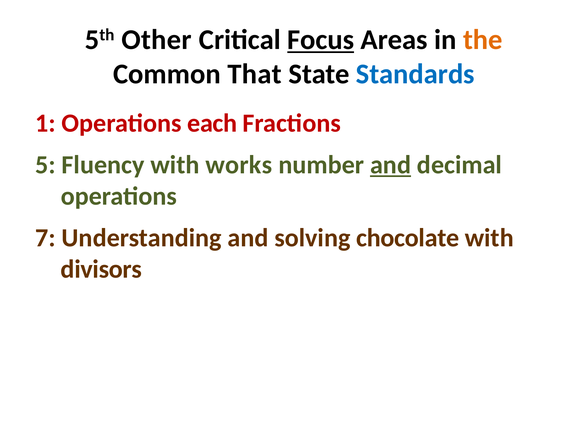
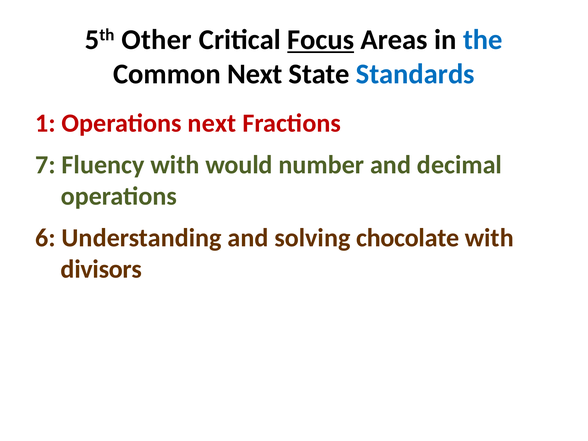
the colour: orange -> blue
Common That: That -> Next
Operations each: each -> next
5: 5 -> 7
works: works -> would
and at (391, 165) underline: present -> none
7: 7 -> 6
